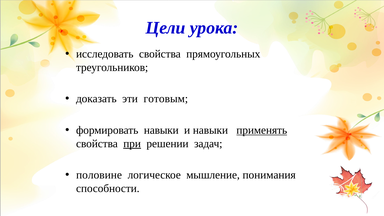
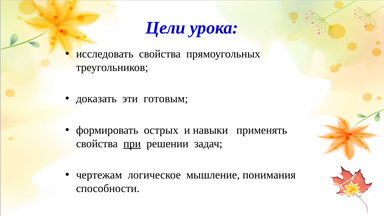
формировать навыки: навыки -> острых
применять underline: present -> none
половине: половине -> чертежам
